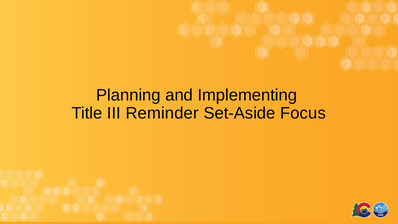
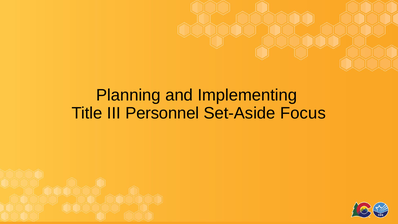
Reminder: Reminder -> Personnel
